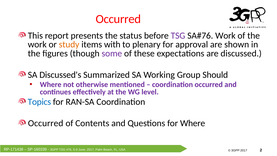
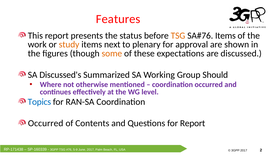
Occurred at (118, 19): Occurred -> Features
TSG at (178, 36) colour: purple -> orange
Work at (225, 36): Work -> Items
with: with -> next
some colour: purple -> orange
for Where: Where -> Report
